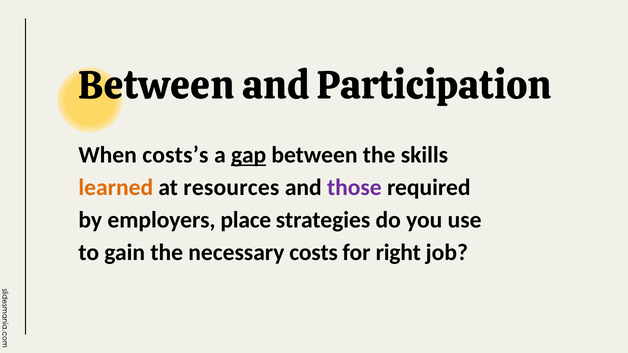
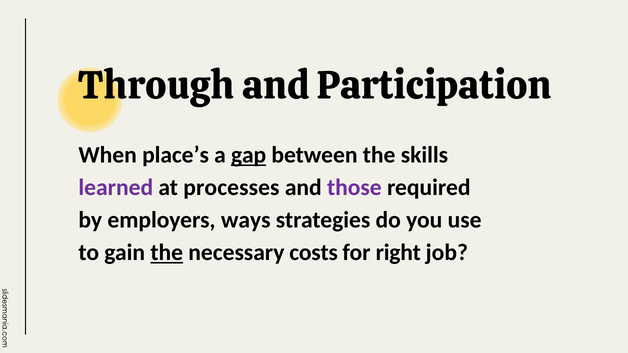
Between at (156, 86): Between -> Through
costs’s: costs’s -> place’s
learned colour: orange -> purple
resources: resources -> processes
place: place -> ways
the at (167, 253) underline: none -> present
